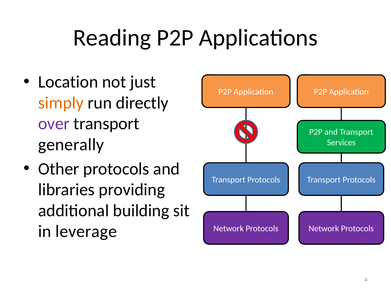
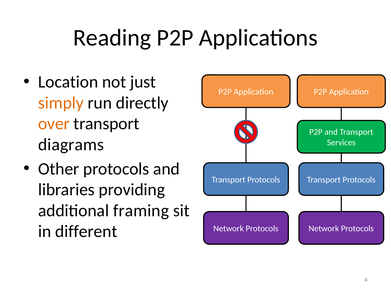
over colour: purple -> orange
generally: generally -> diagrams
building: building -> framing
leverage: leverage -> different
